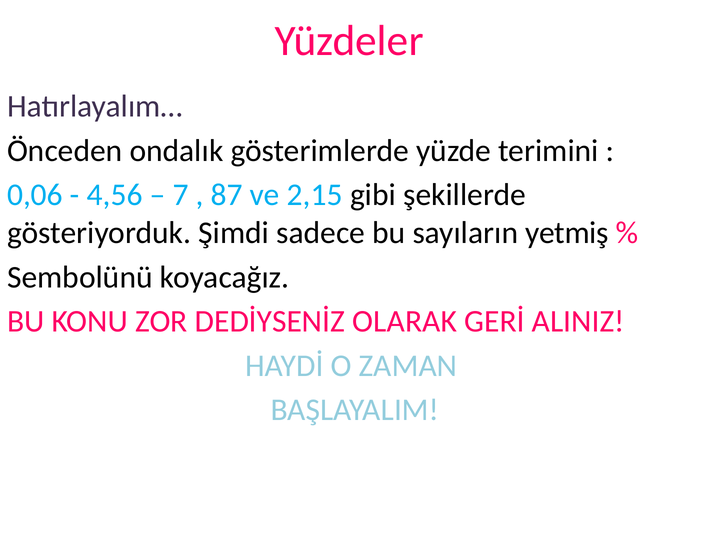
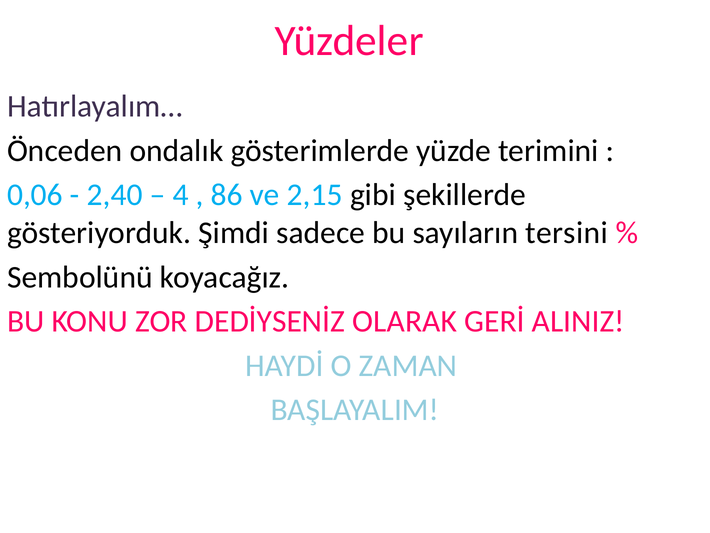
4,56: 4,56 -> 2,40
7: 7 -> 4
87: 87 -> 86
yetmiş: yetmiş -> tersini
